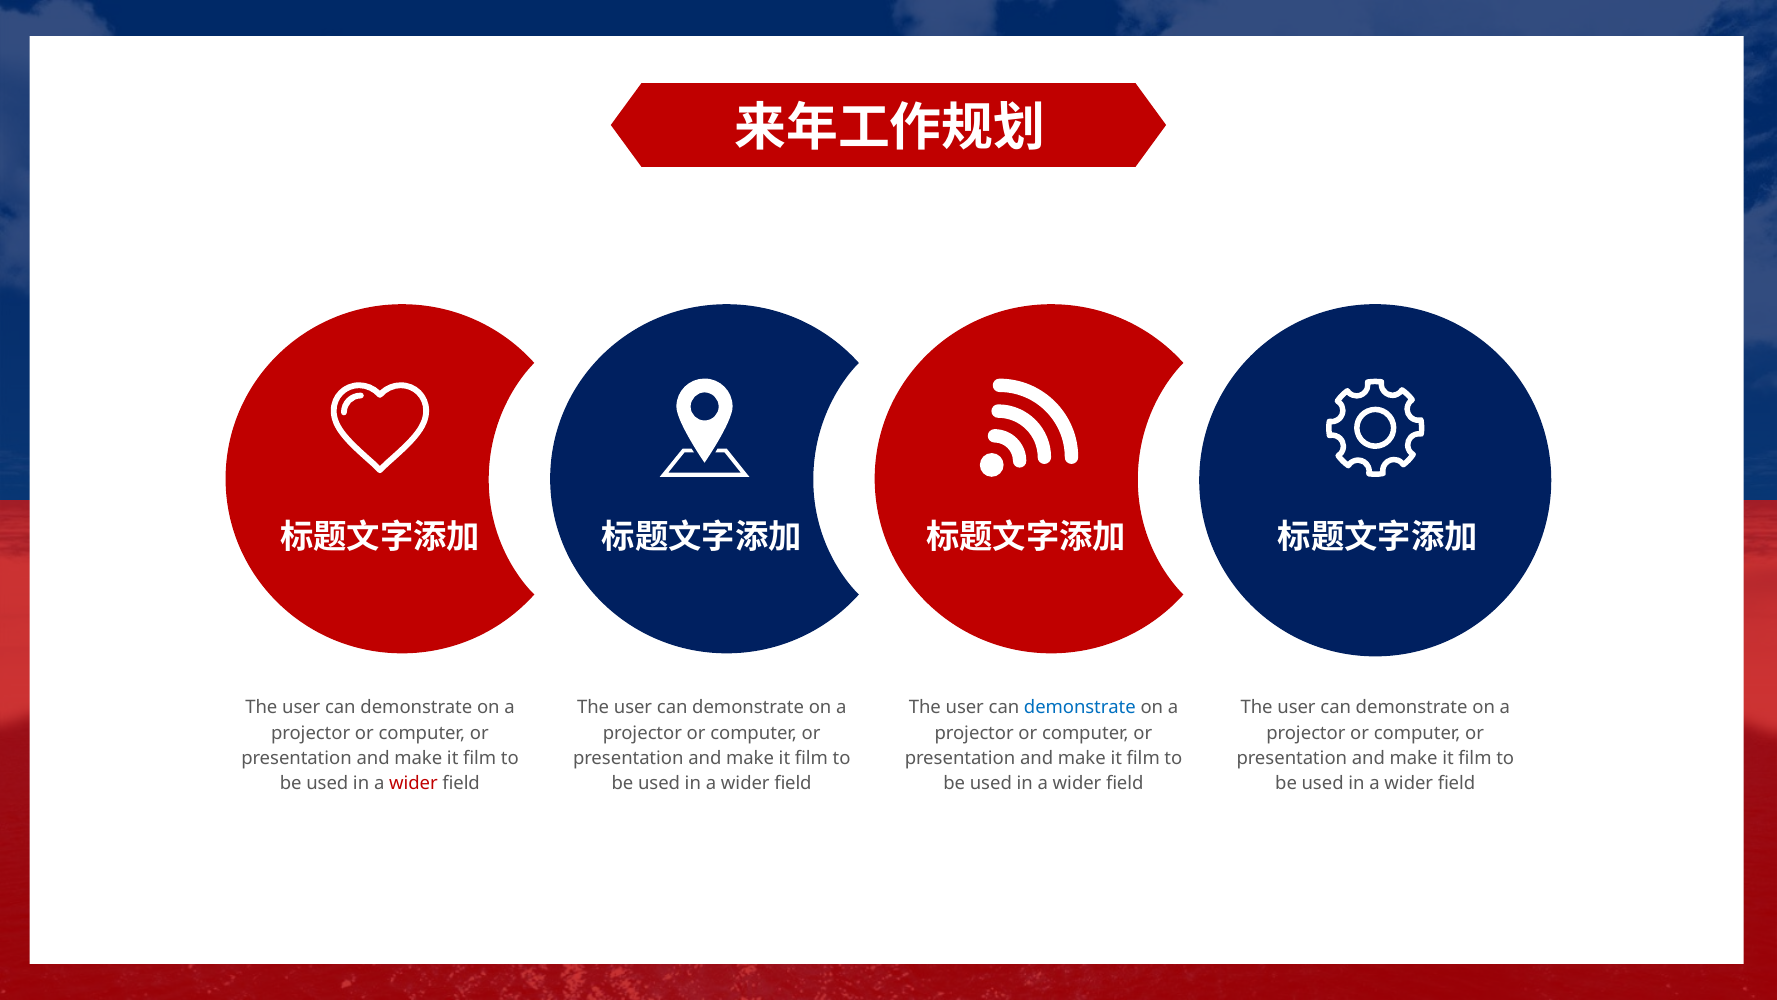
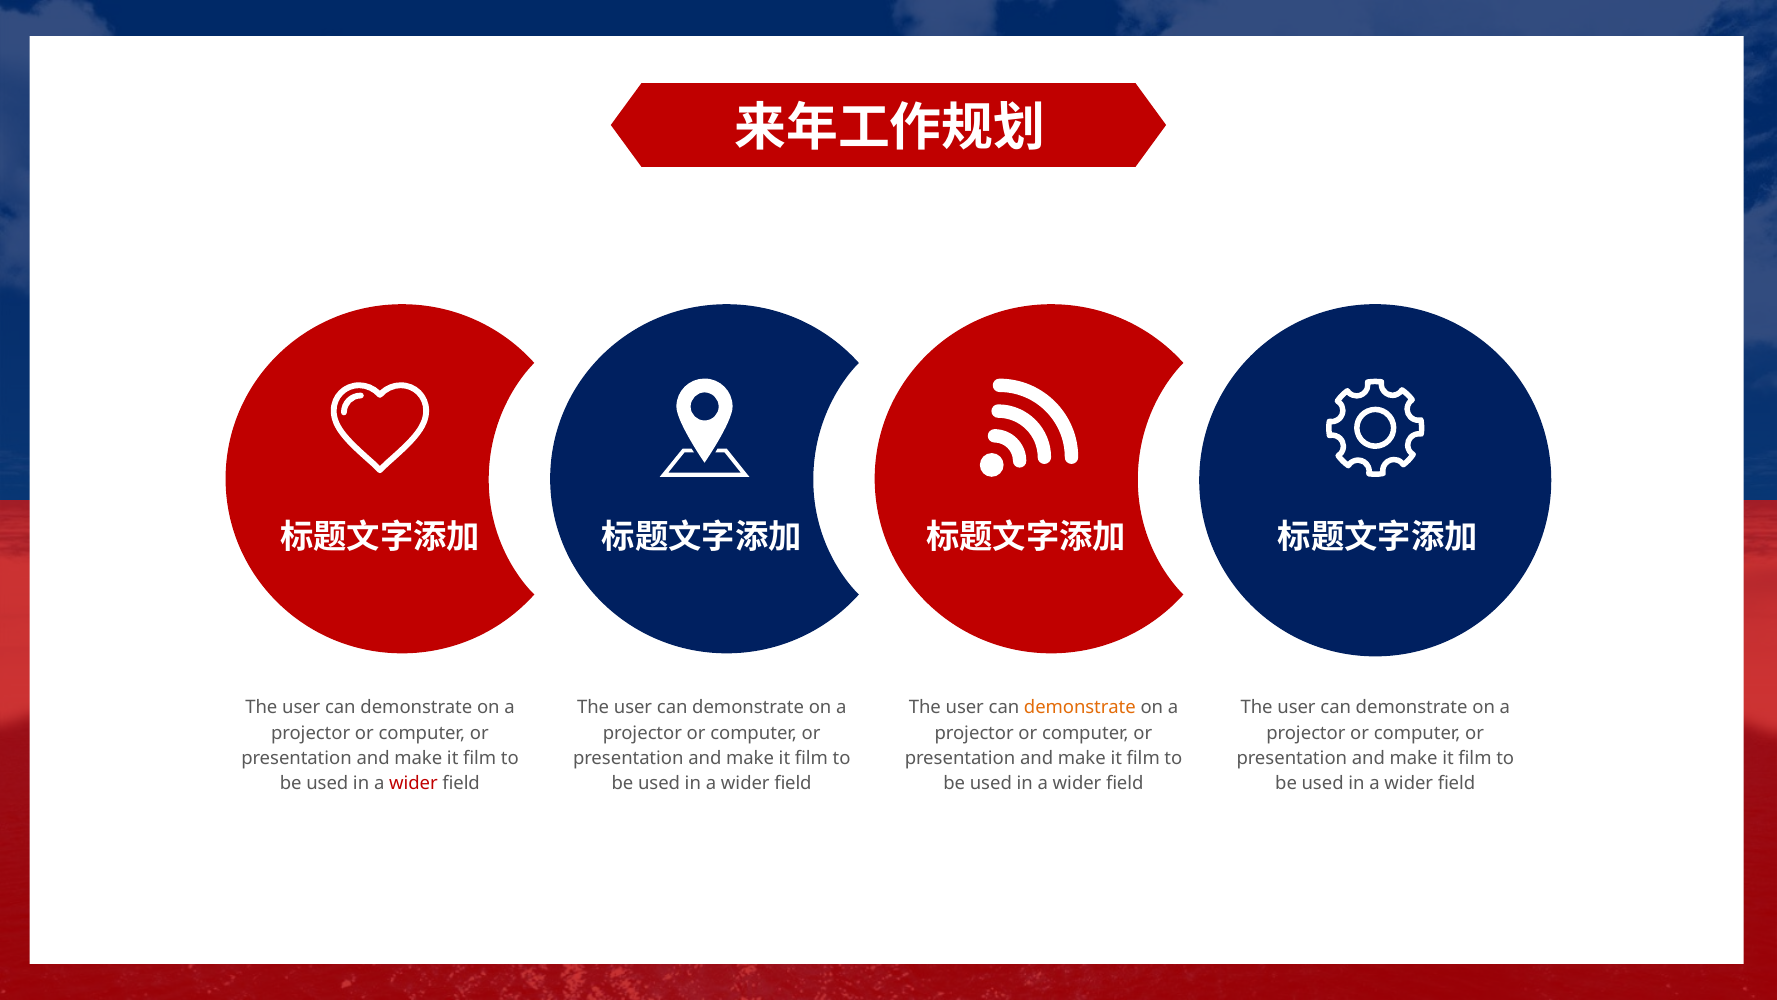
demonstrate at (1080, 707) colour: blue -> orange
